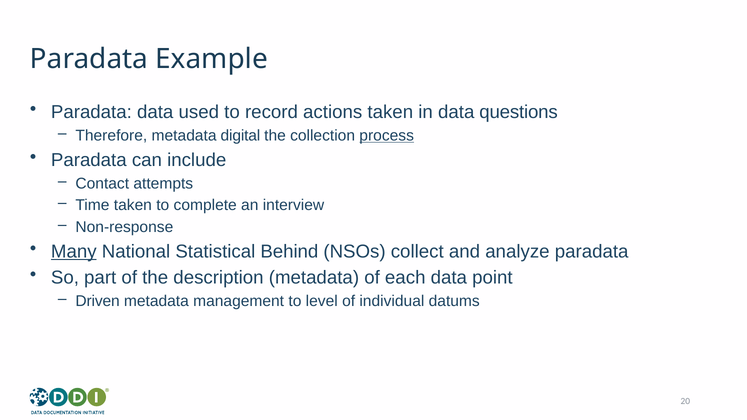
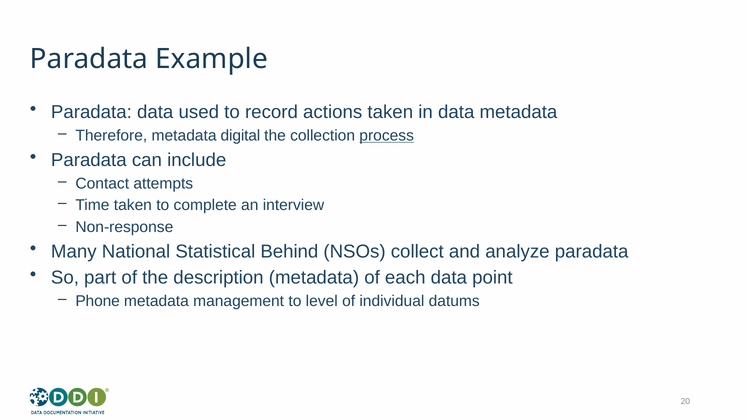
data questions: questions -> metadata
Many underline: present -> none
Driven: Driven -> Phone
